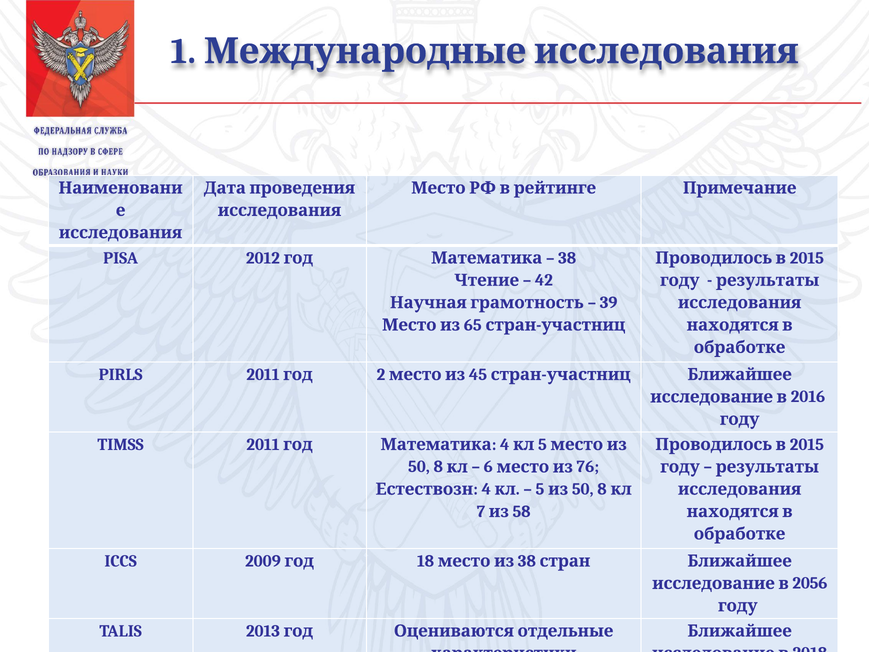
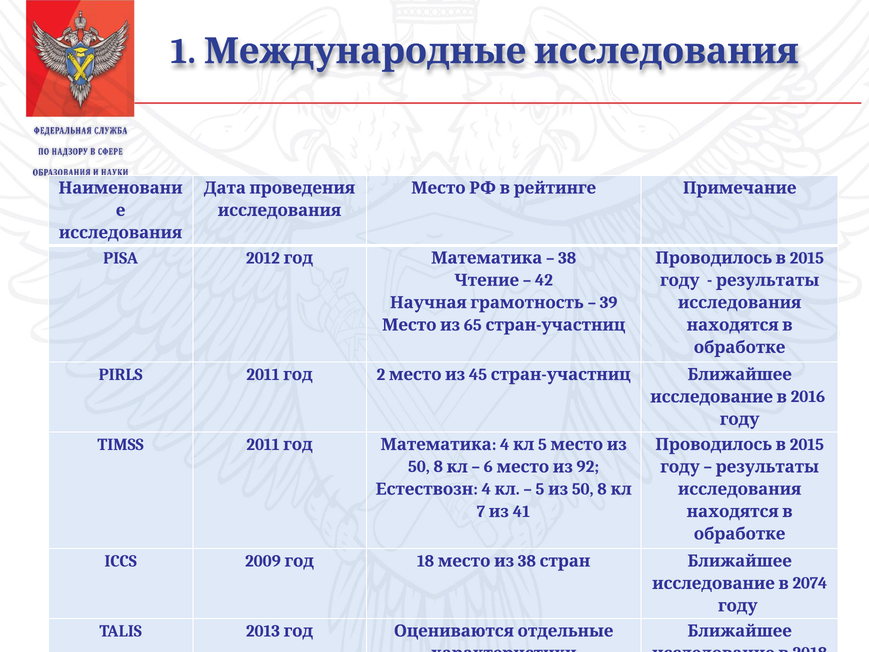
76: 76 -> 92
58: 58 -> 41
2056: 2056 -> 2074
